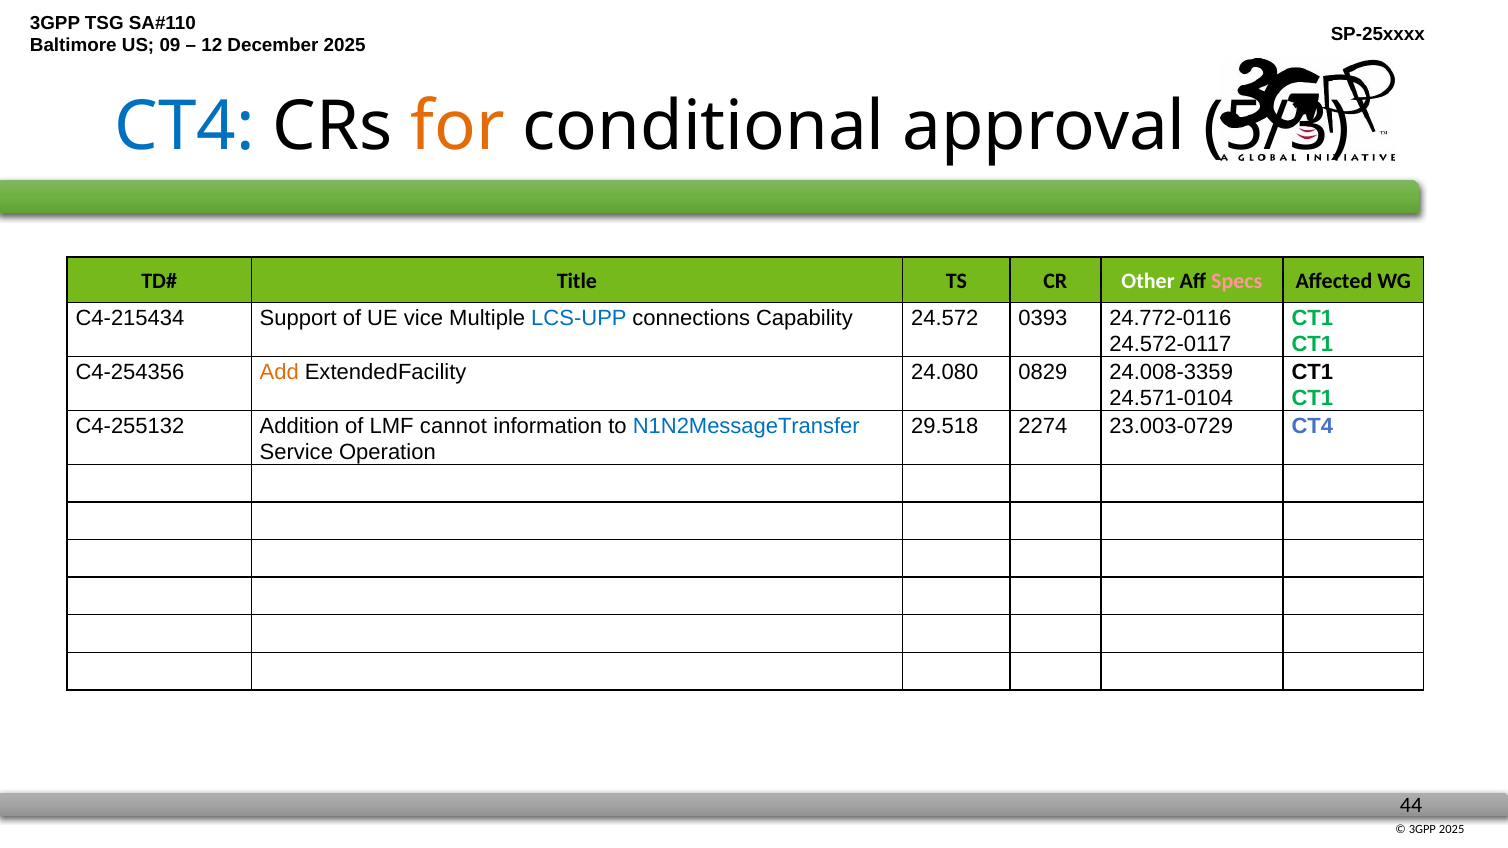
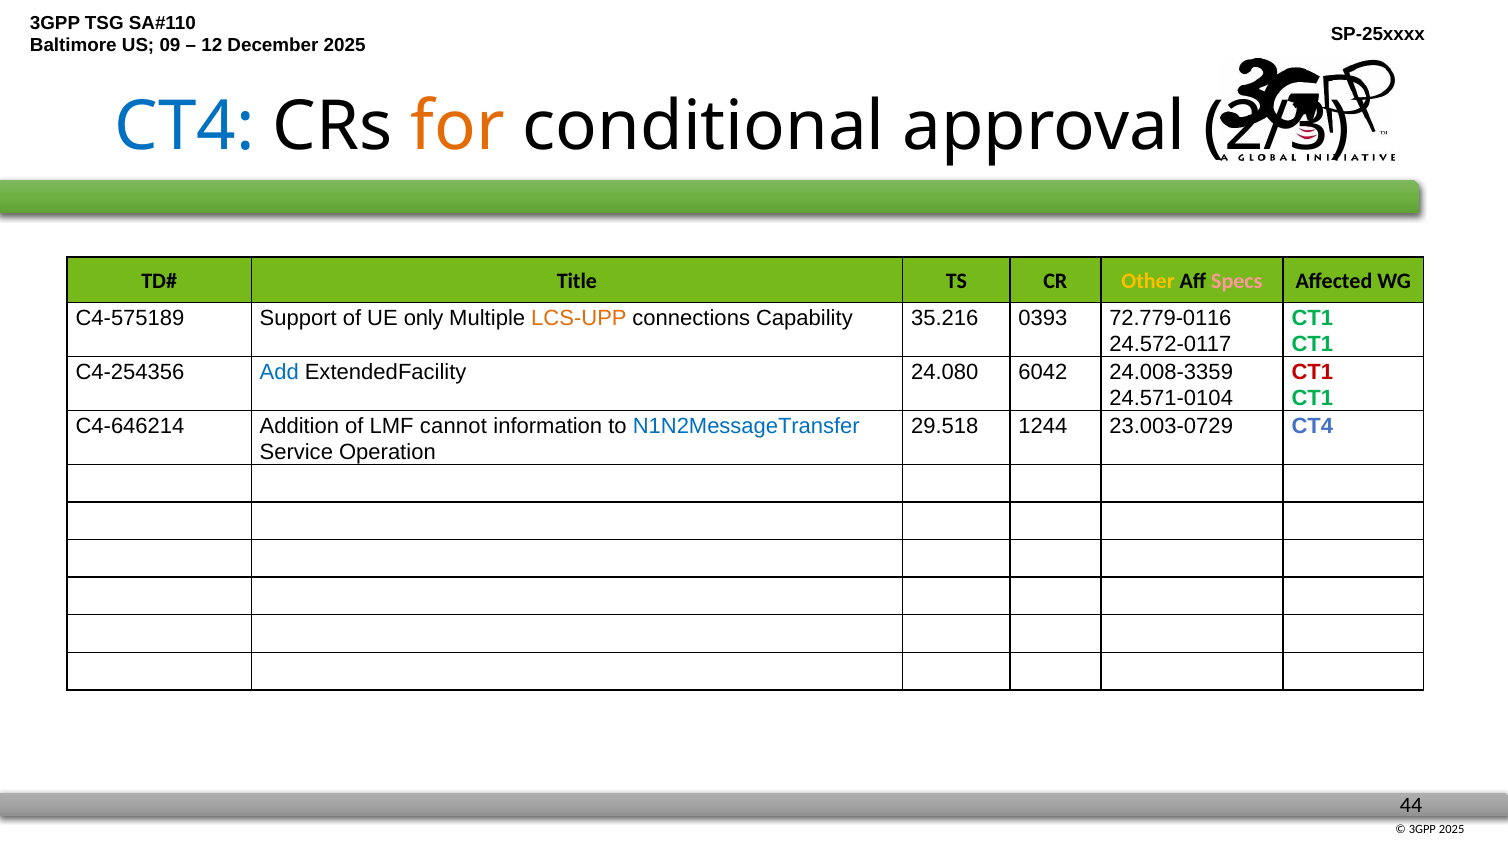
5/3: 5/3 -> 2/3
Other colour: white -> yellow
C4-215434: C4-215434 -> C4-575189
vice: vice -> only
LCS-UPP colour: blue -> orange
24.572: 24.572 -> 35.216
24.772-0116: 24.772-0116 -> 72.779-0116
Add colour: orange -> blue
0829: 0829 -> 6042
CT1 at (1312, 372) colour: black -> red
C4-255132: C4-255132 -> C4-646214
2274: 2274 -> 1244
